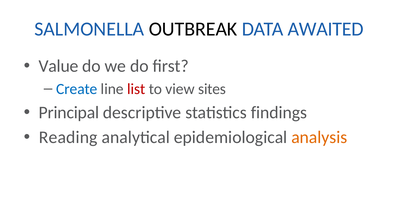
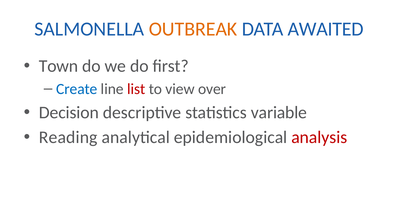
OUTBREAK colour: black -> orange
Value: Value -> Town
sites: sites -> over
Principal: Principal -> Decision
findings: findings -> variable
analysis colour: orange -> red
